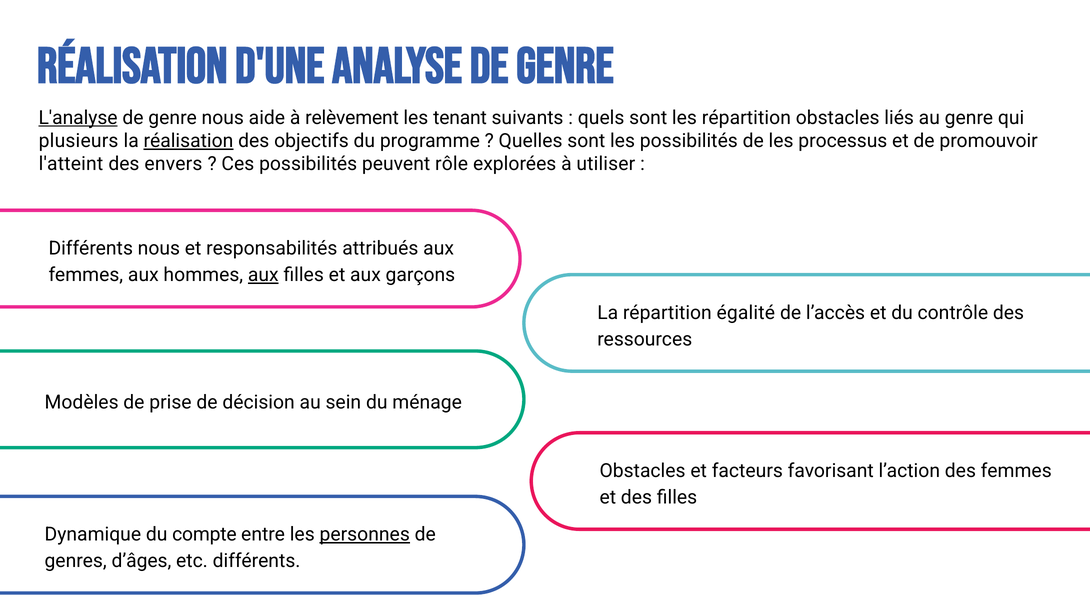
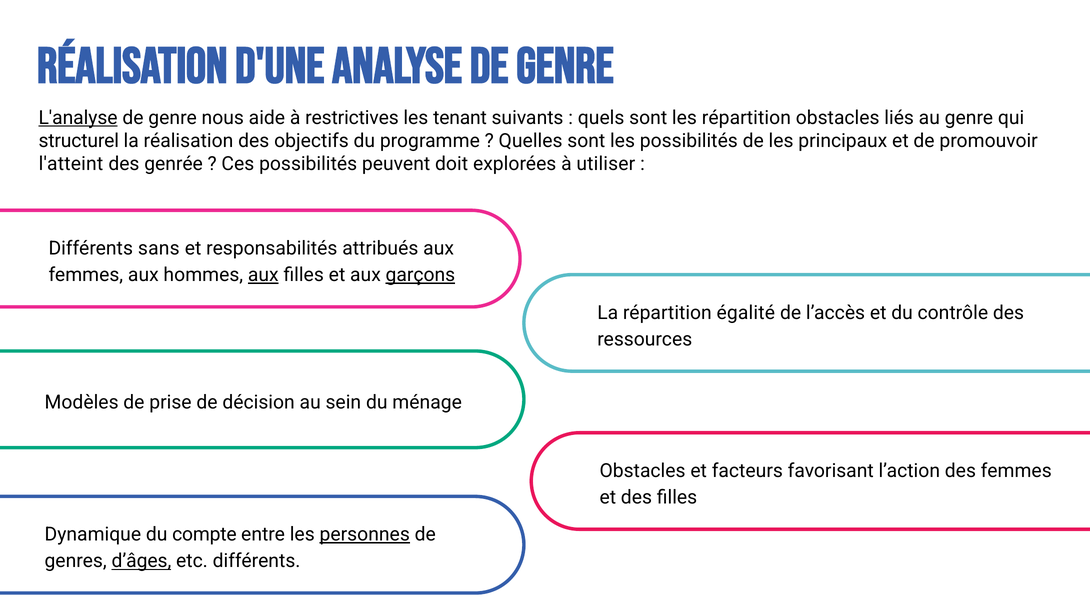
relèvement: relèvement -> restrictives
plusieurs: plusieurs -> structurel
réalisation at (188, 141) underline: present -> none
processus: processus -> principaux
envers: envers -> genrée
rôle: rôle -> doit
Différents nous: nous -> sans
garçons underline: none -> present
d’âges underline: none -> present
